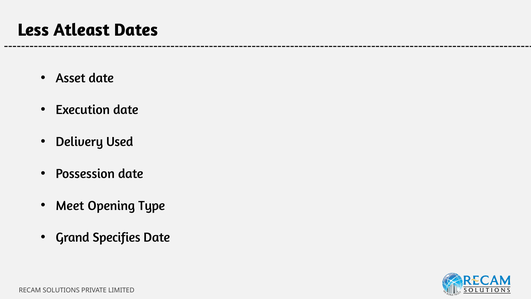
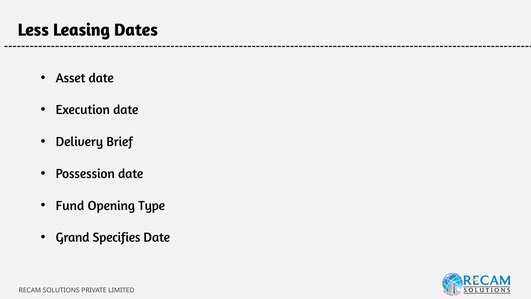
Atleast: Atleast -> Leasing
Used: Used -> Brief
Meet: Meet -> Fund
